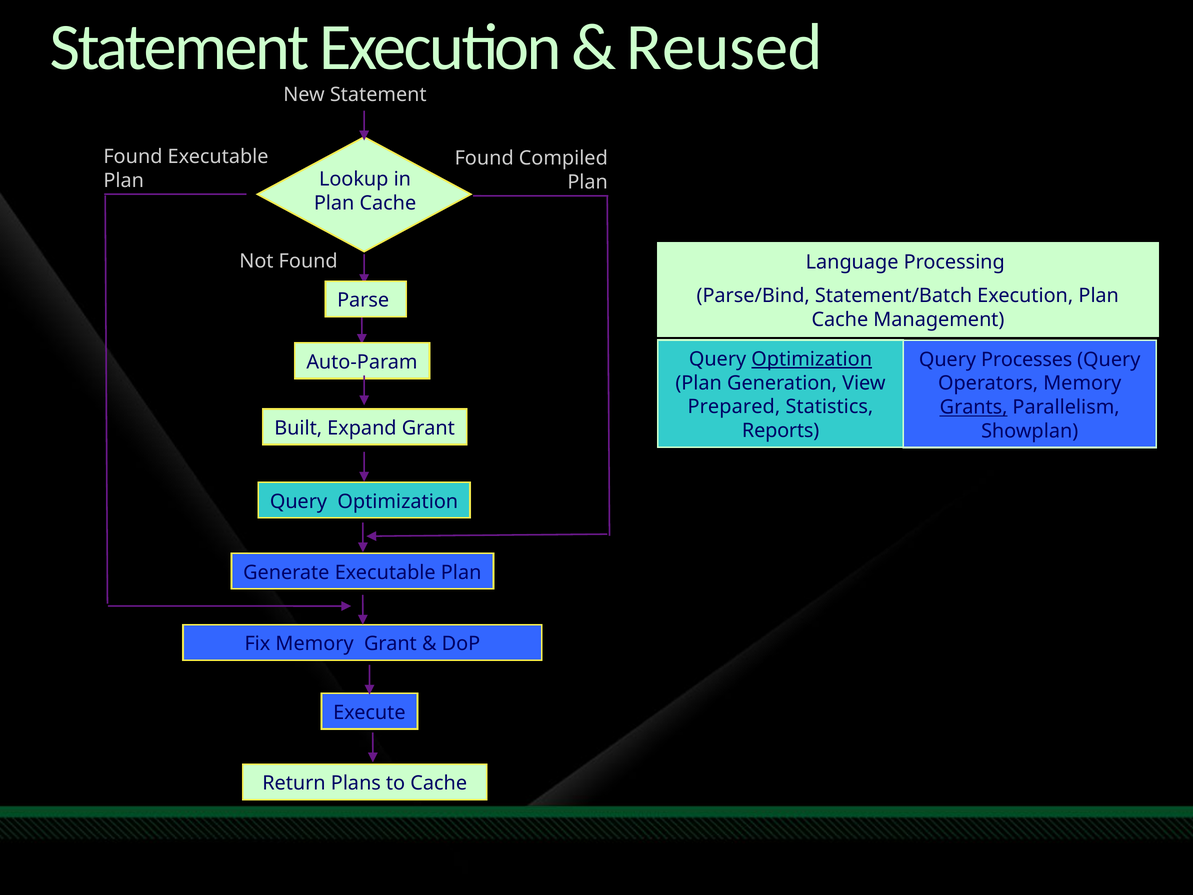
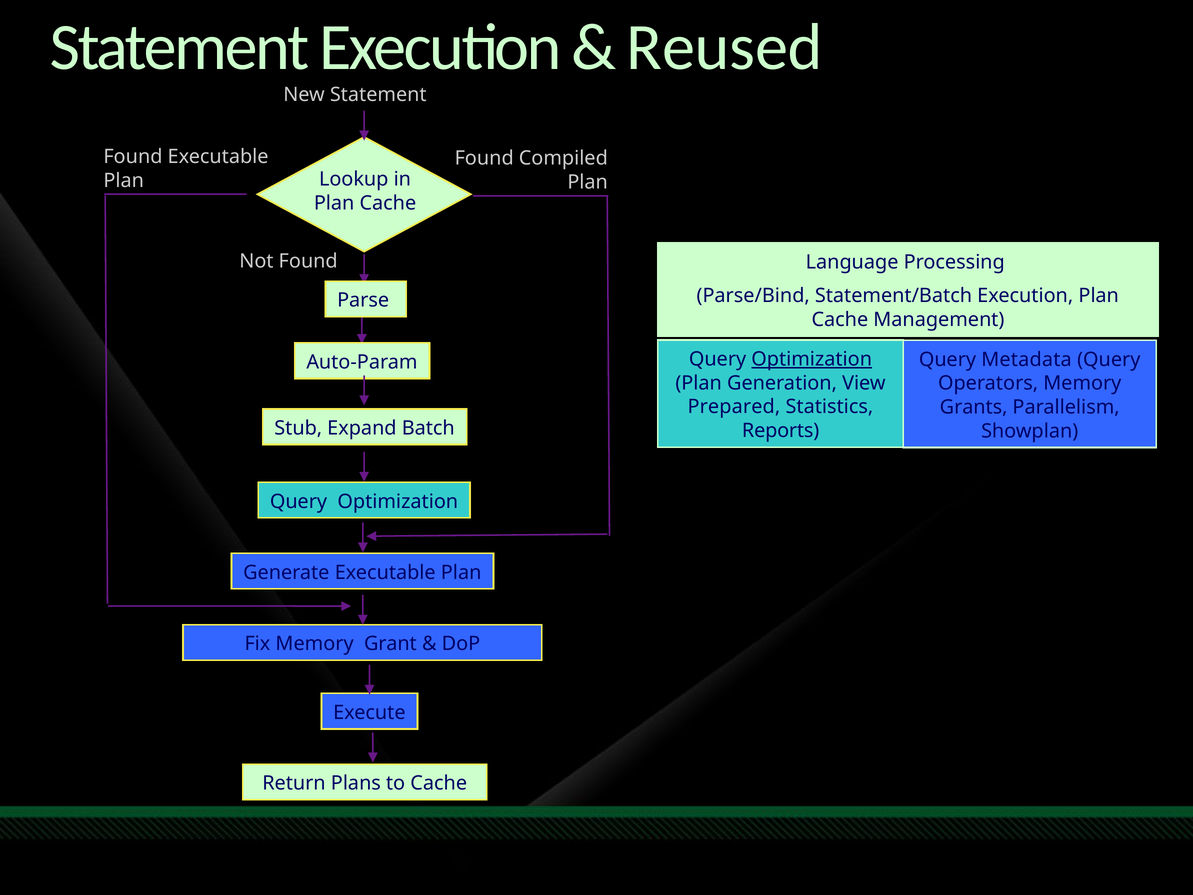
Processes: Processes -> Metadata
Grants underline: present -> none
Built: Built -> Stub
Expand Grant: Grant -> Batch
